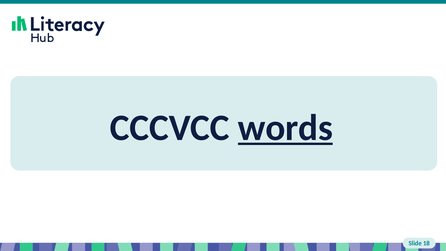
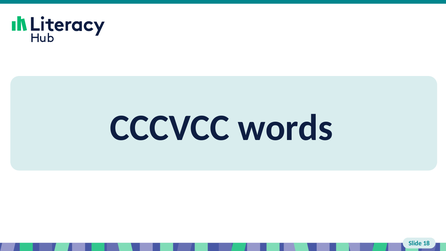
words underline: present -> none
